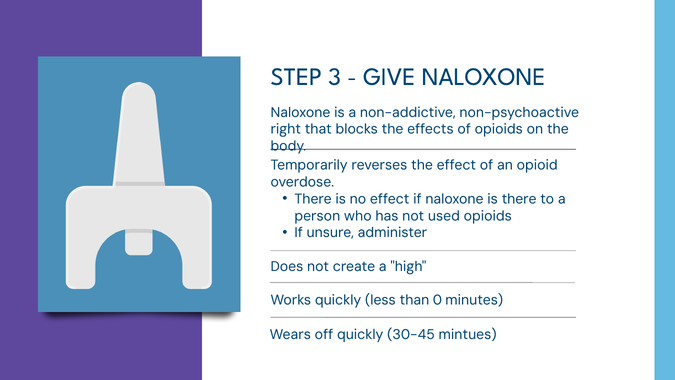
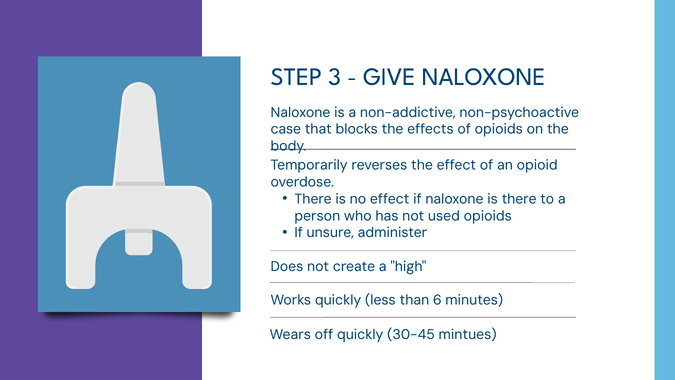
right: right -> case
0: 0 -> 6
